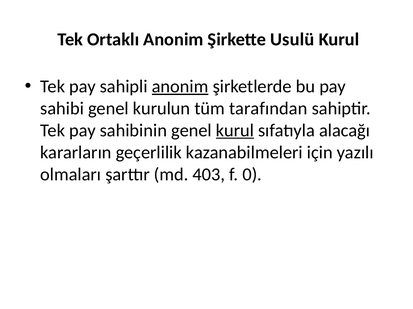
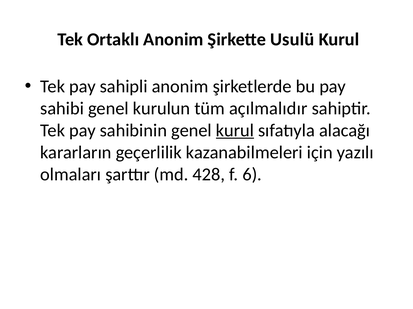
anonim at (180, 87) underline: present -> none
tarafından: tarafından -> açılmalıdır
403: 403 -> 428
0: 0 -> 6
